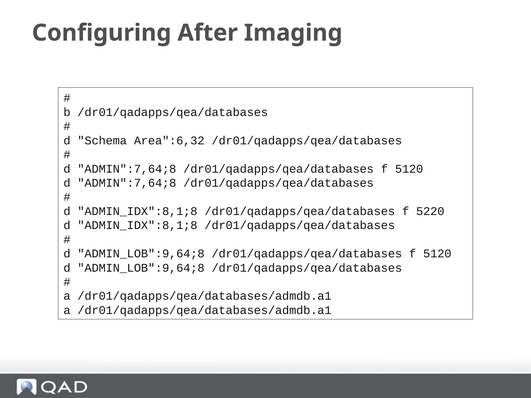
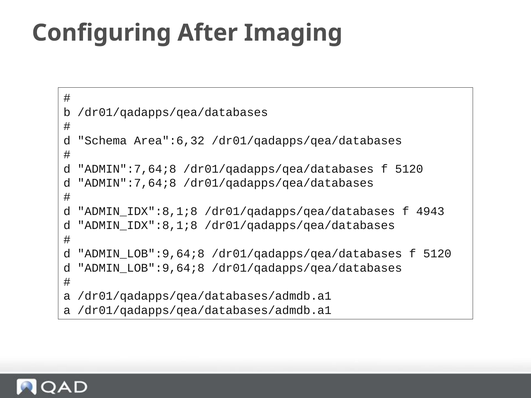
5220: 5220 -> 4943
